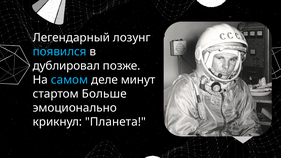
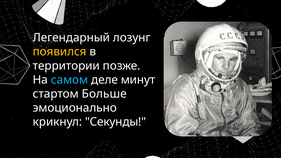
появился colour: light blue -> yellow
дублировал: дублировал -> территории
Планета: Планета -> Секунды
